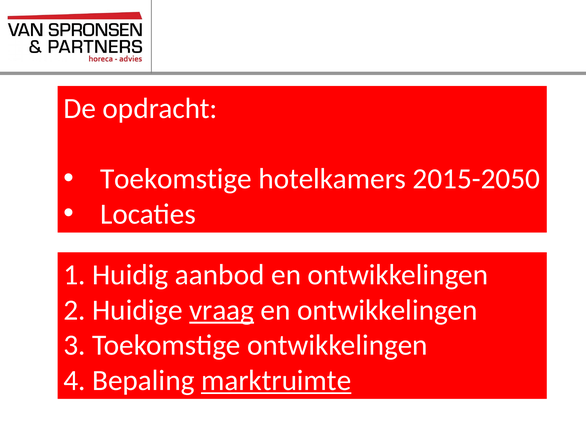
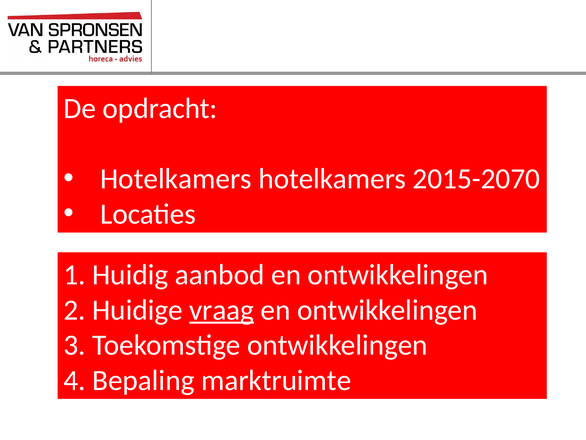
Toekomstige at (176, 179): Toekomstige -> Hotelkamers
2015-2050: 2015-2050 -> 2015-2070
marktruimte underline: present -> none
